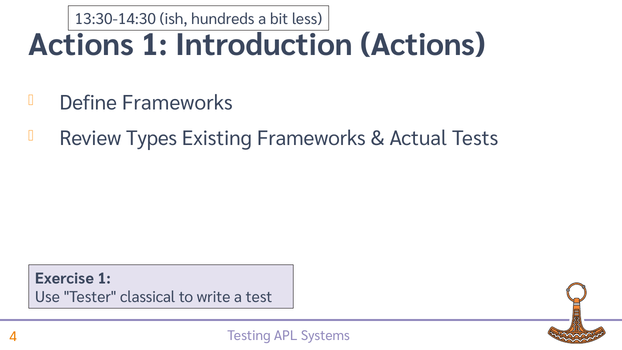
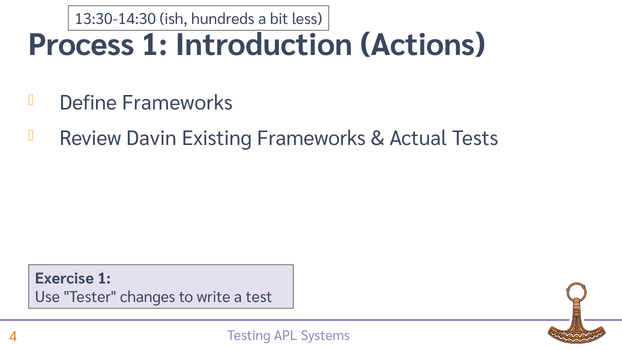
Actions at (81, 45): Actions -> Process
Types: Types -> Davin
classical: classical -> changes
